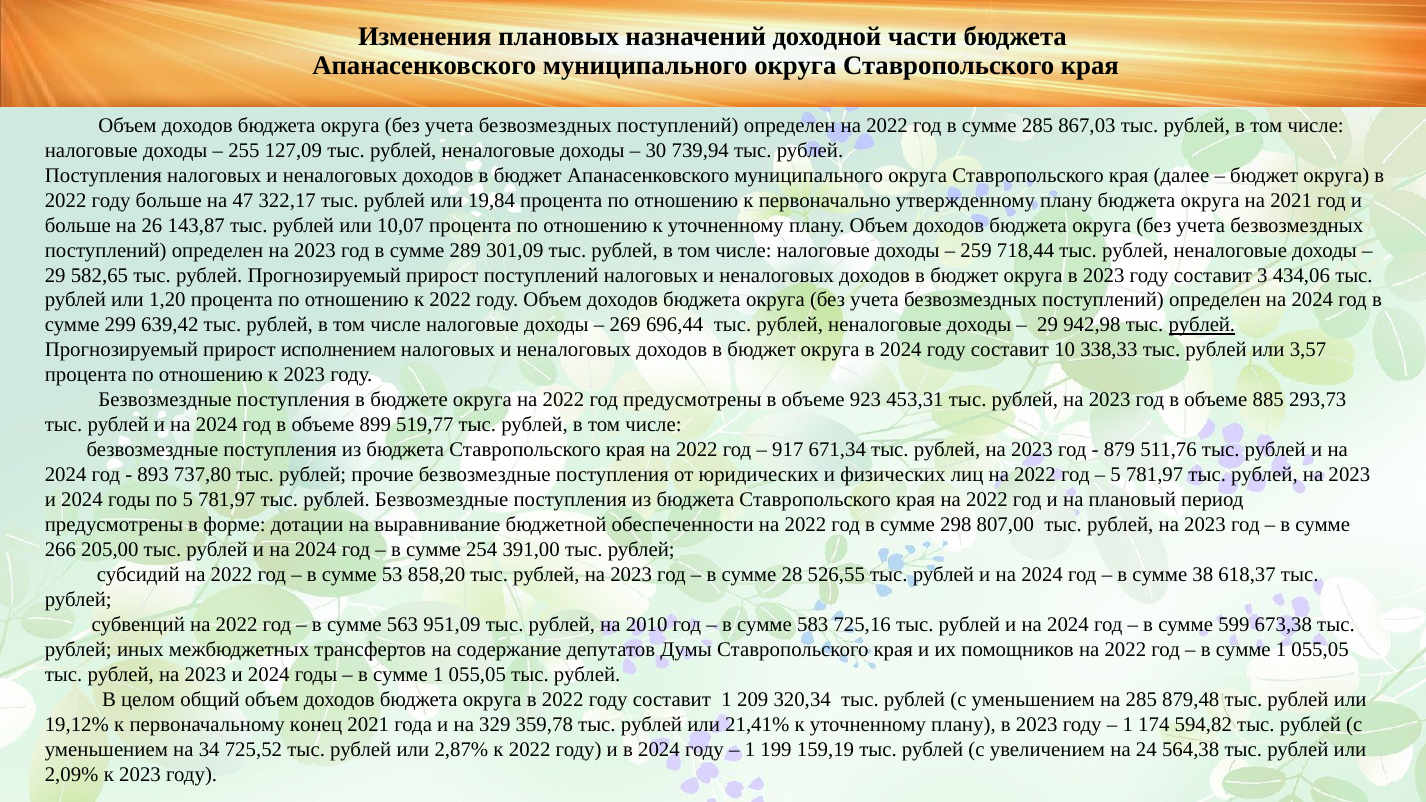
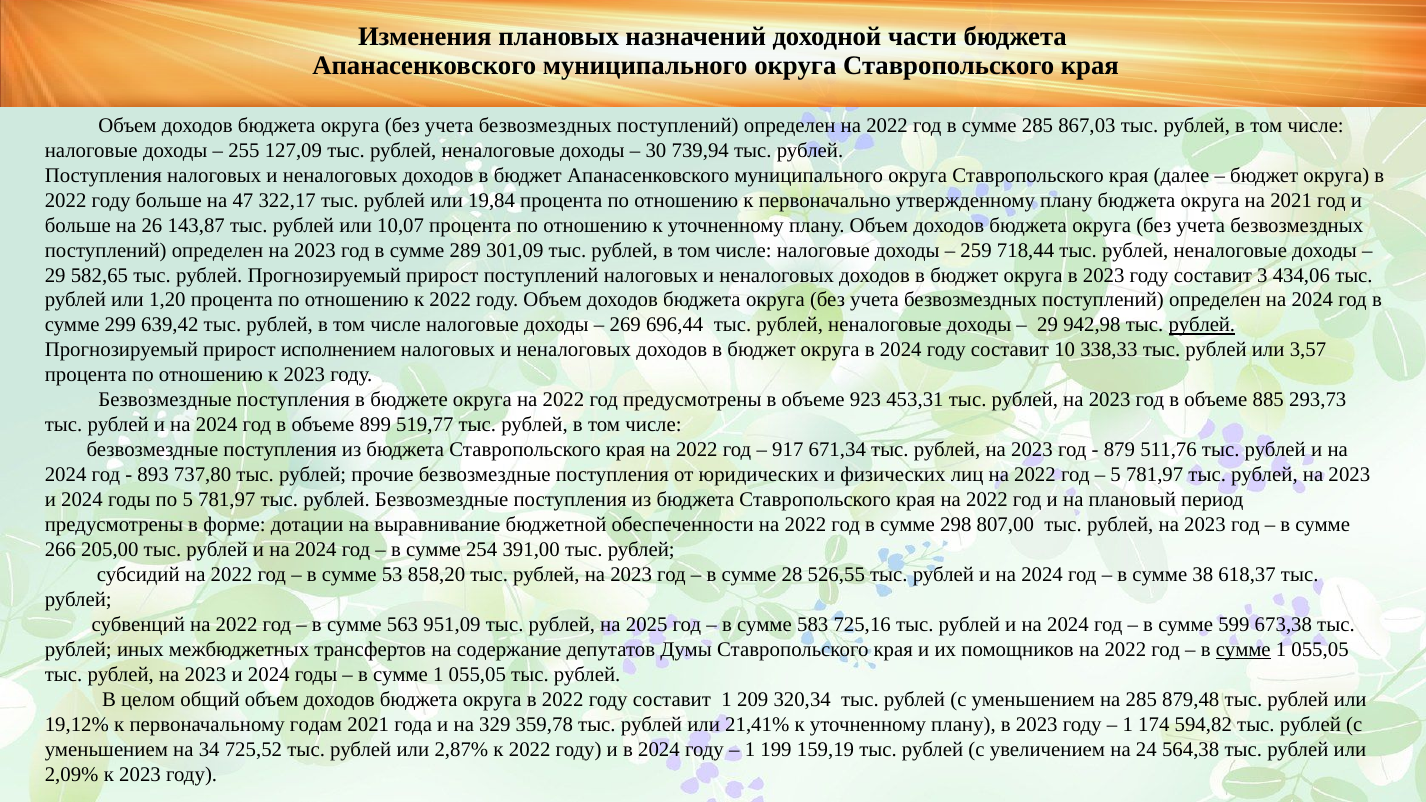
2010: 2010 -> 2025
сумме at (1243, 650) underline: none -> present
конец: конец -> годам
